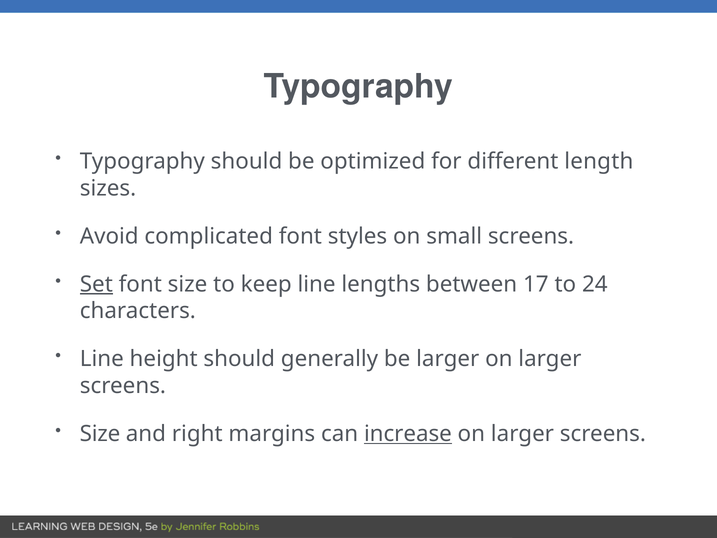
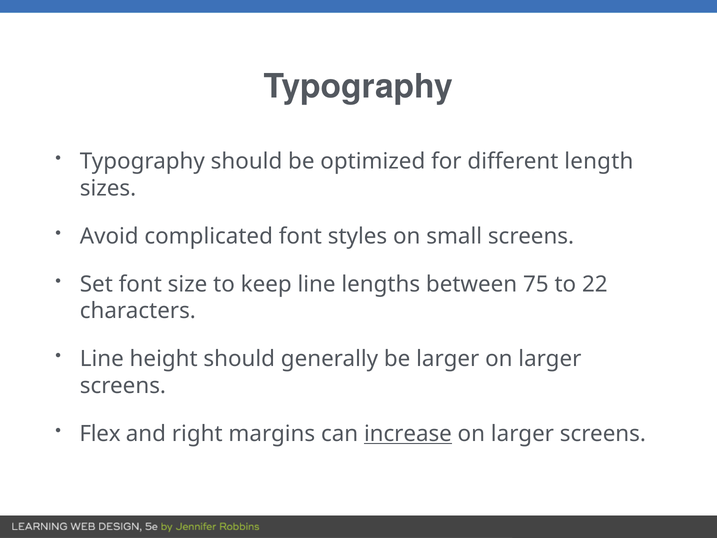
Set underline: present -> none
17: 17 -> 75
24: 24 -> 22
Size at (100, 434): Size -> Flex
